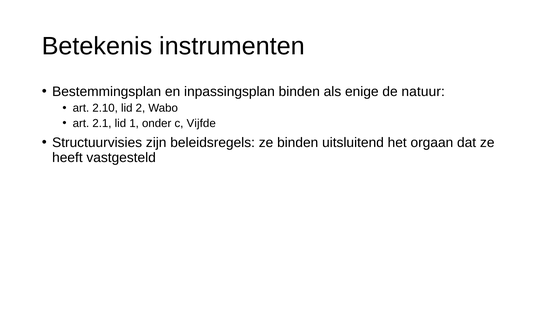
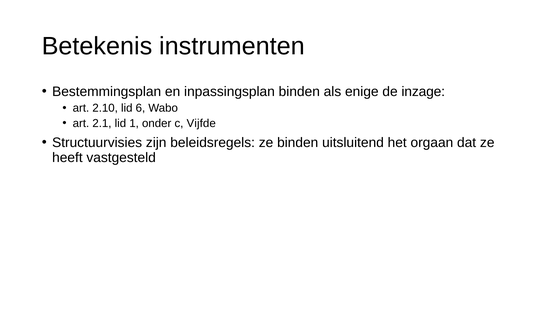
natuur: natuur -> inzage
2: 2 -> 6
